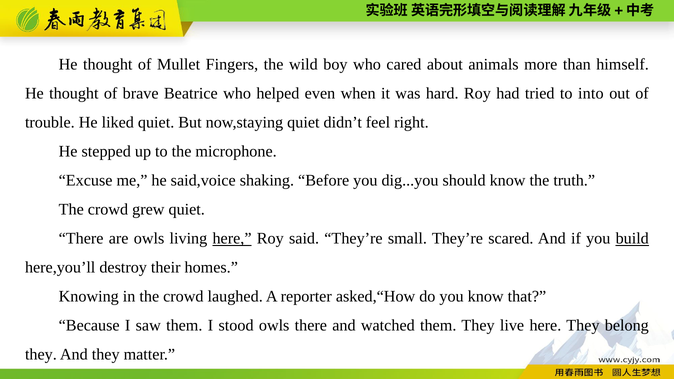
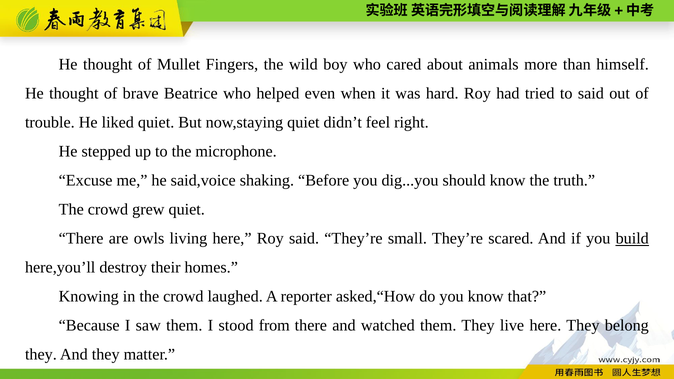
to into: into -> said
here at (232, 239) underline: present -> none
stood owls: owls -> from
